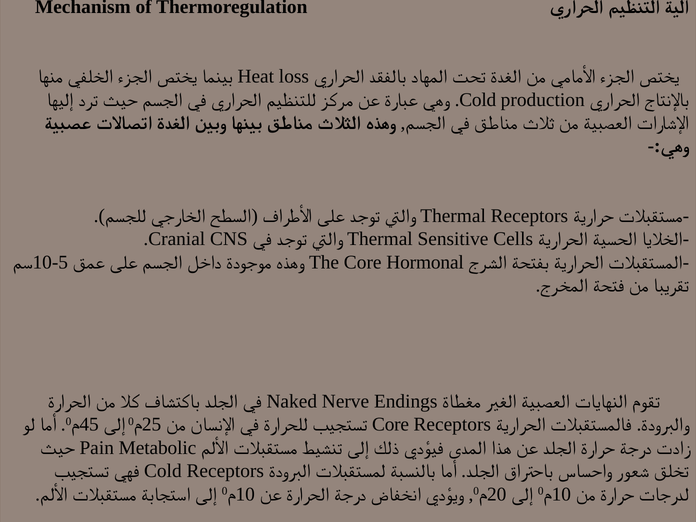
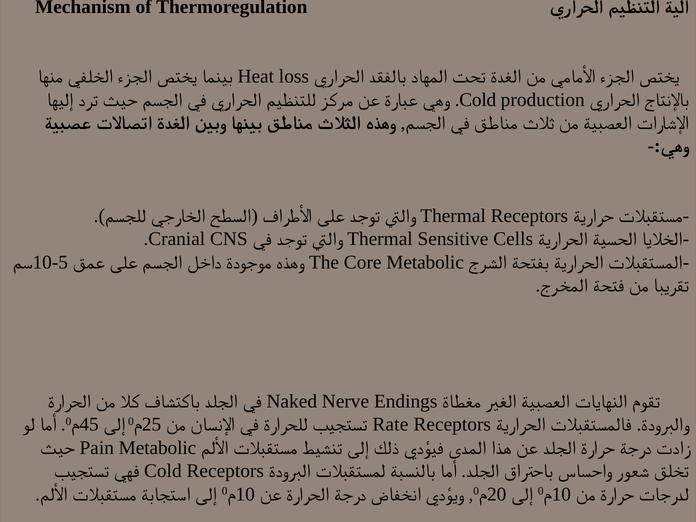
Core Hormonal: Hormonal -> Metabolic
Core at (391, 425): Core -> Rate
